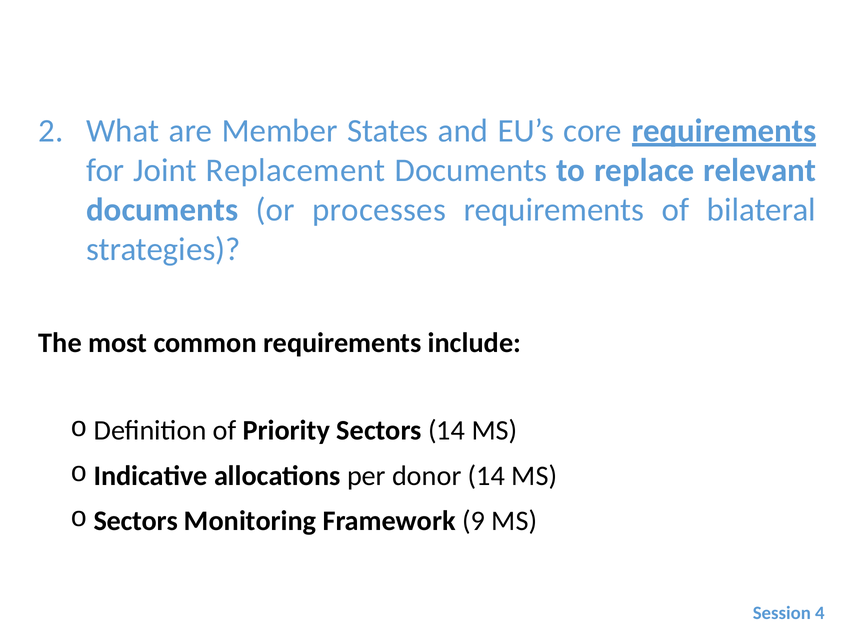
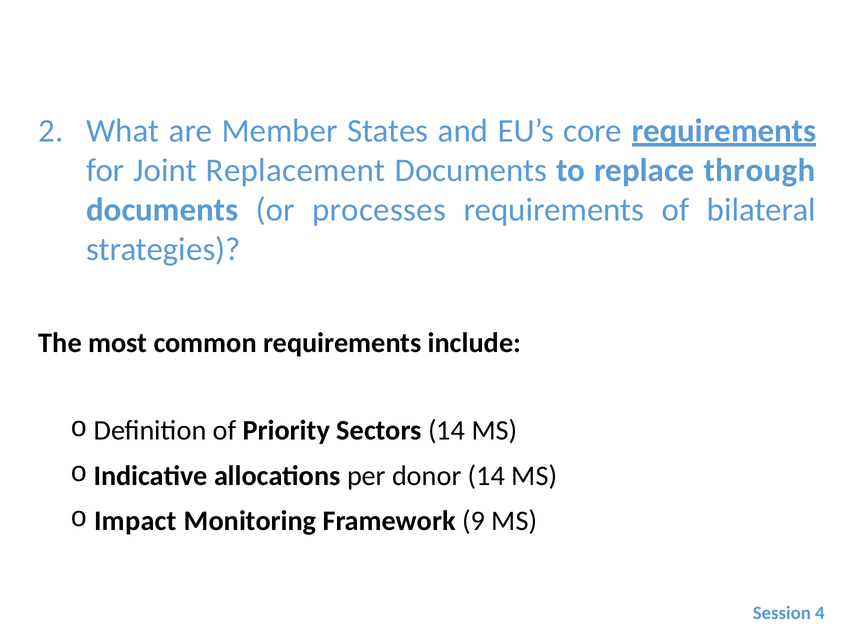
relevant: relevant -> through
Sectors at (136, 521): Sectors -> Impact
